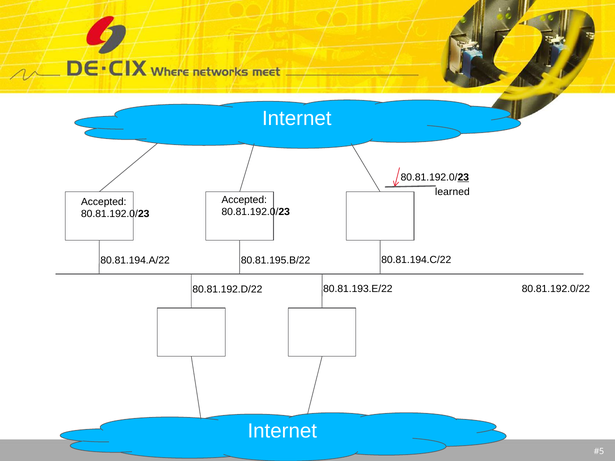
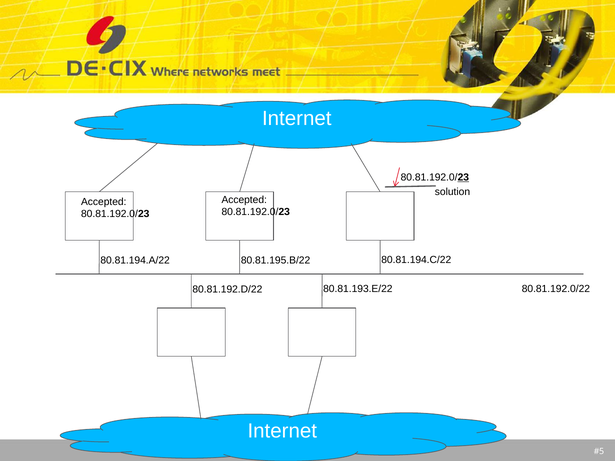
learned: learned -> solution
